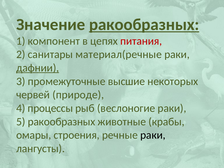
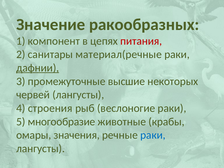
ракообразных at (144, 25) underline: present -> none
червей природе: природе -> лангусты
процессы: процессы -> строения
5 ракообразных: ракообразных -> многообразие
строения: строения -> значения
раки at (153, 135) colour: black -> blue
